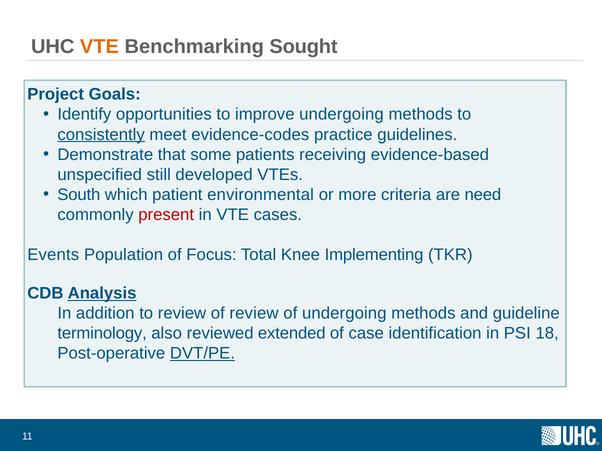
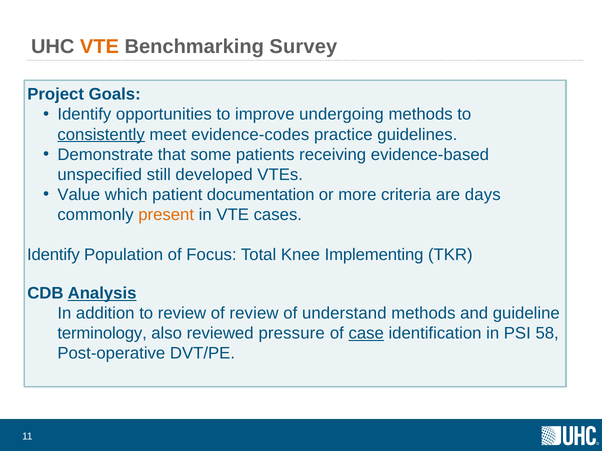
Sought: Sought -> Survey
South: South -> Value
environmental: environmental -> documentation
need: need -> days
present colour: red -> orange
Events at (53, 255): Events -> Identify
of undergoing: undergoing -> understand
extended: extended -> pressure
case underline: none -> present
18: 18 -> 58
DVT/PE underline: present -> none
